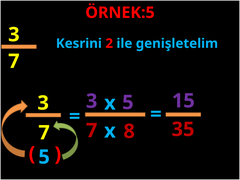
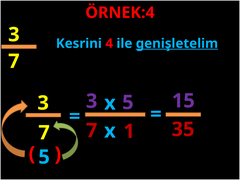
ÖRNEK:5: ÖRNEK:5 -> ÖRNEK:4
2: 2 -> 4
genişletelim underline: none -> present
8: 8 -> 1
